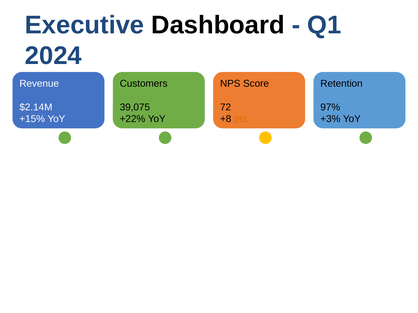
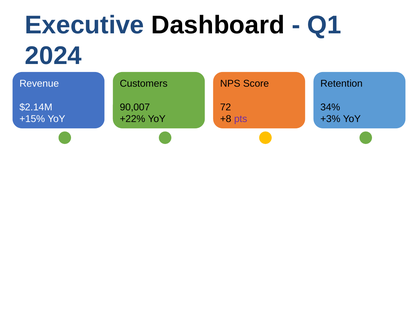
39,075: 39,075 -> 90,007
97%: 97% -> 34%
pts colour: orange -> purple
